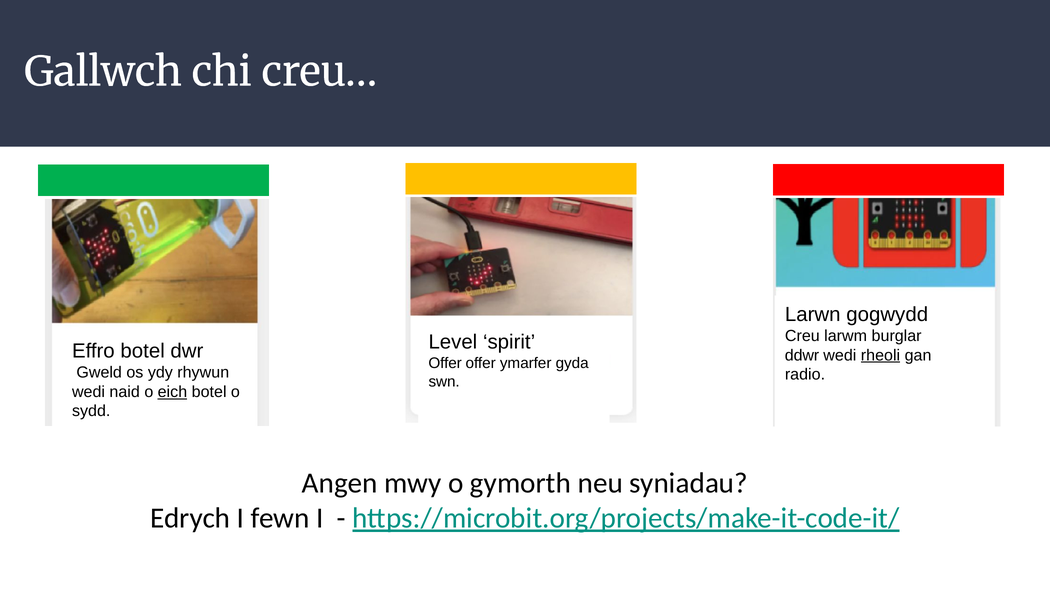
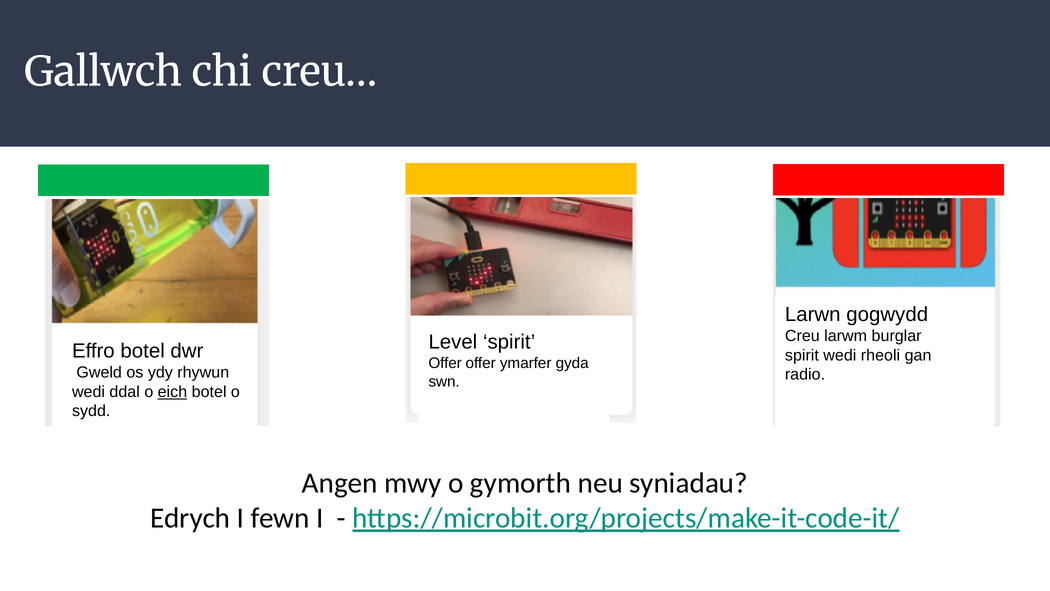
ddwr at (802, 355): ddwr -> spirit
rheoli underline: present -> none
naid: naid -> ddal
